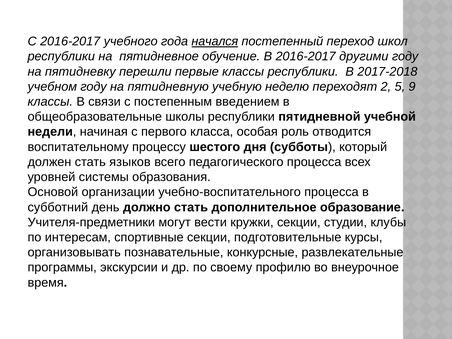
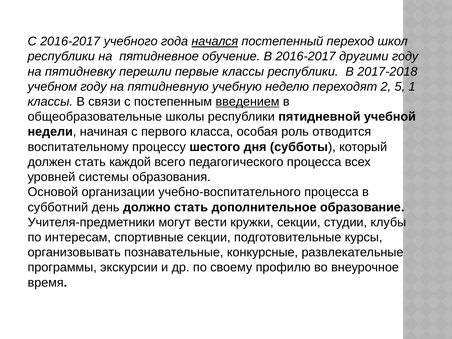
9: 9 -> 1
введением underline: none -> present
языков: языков -> каждой
